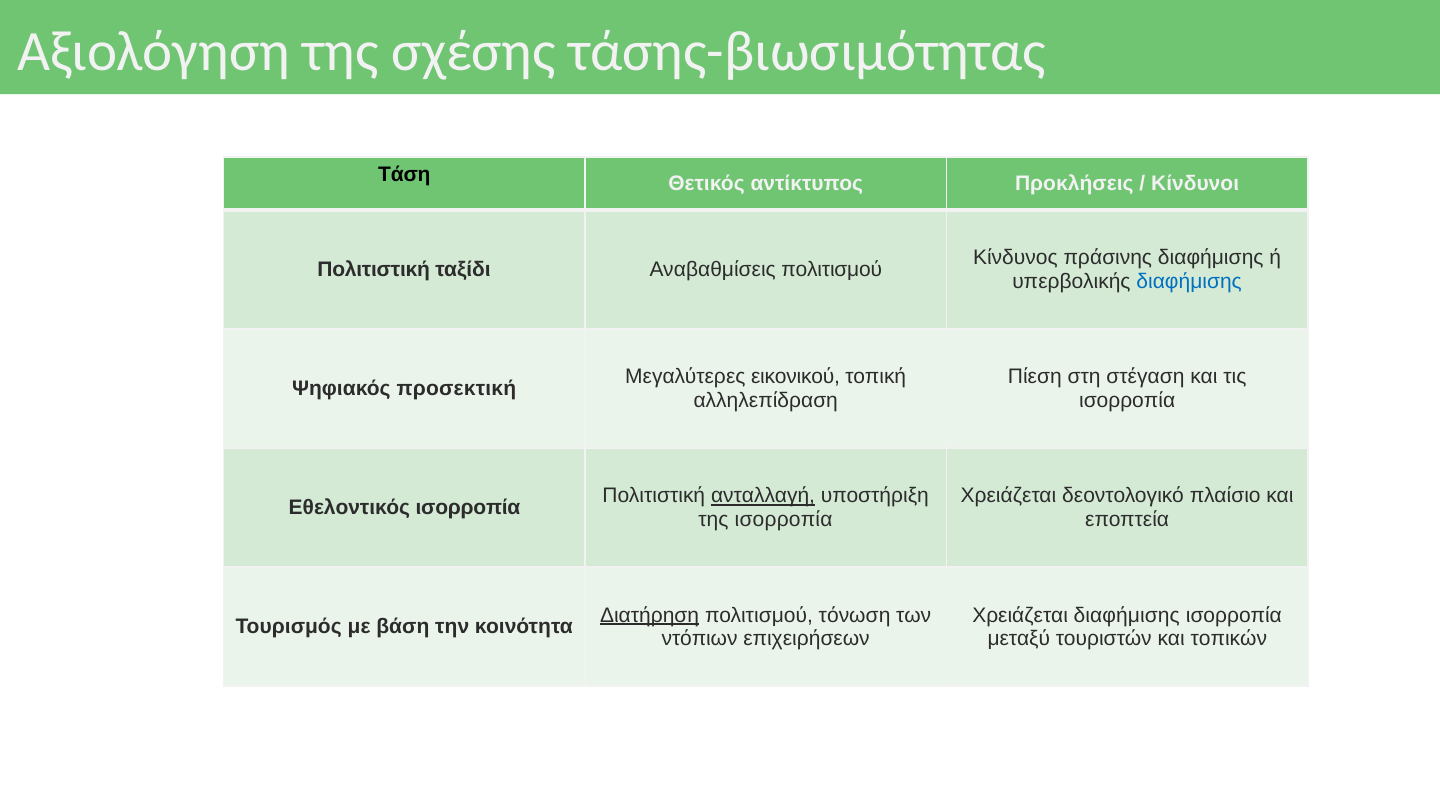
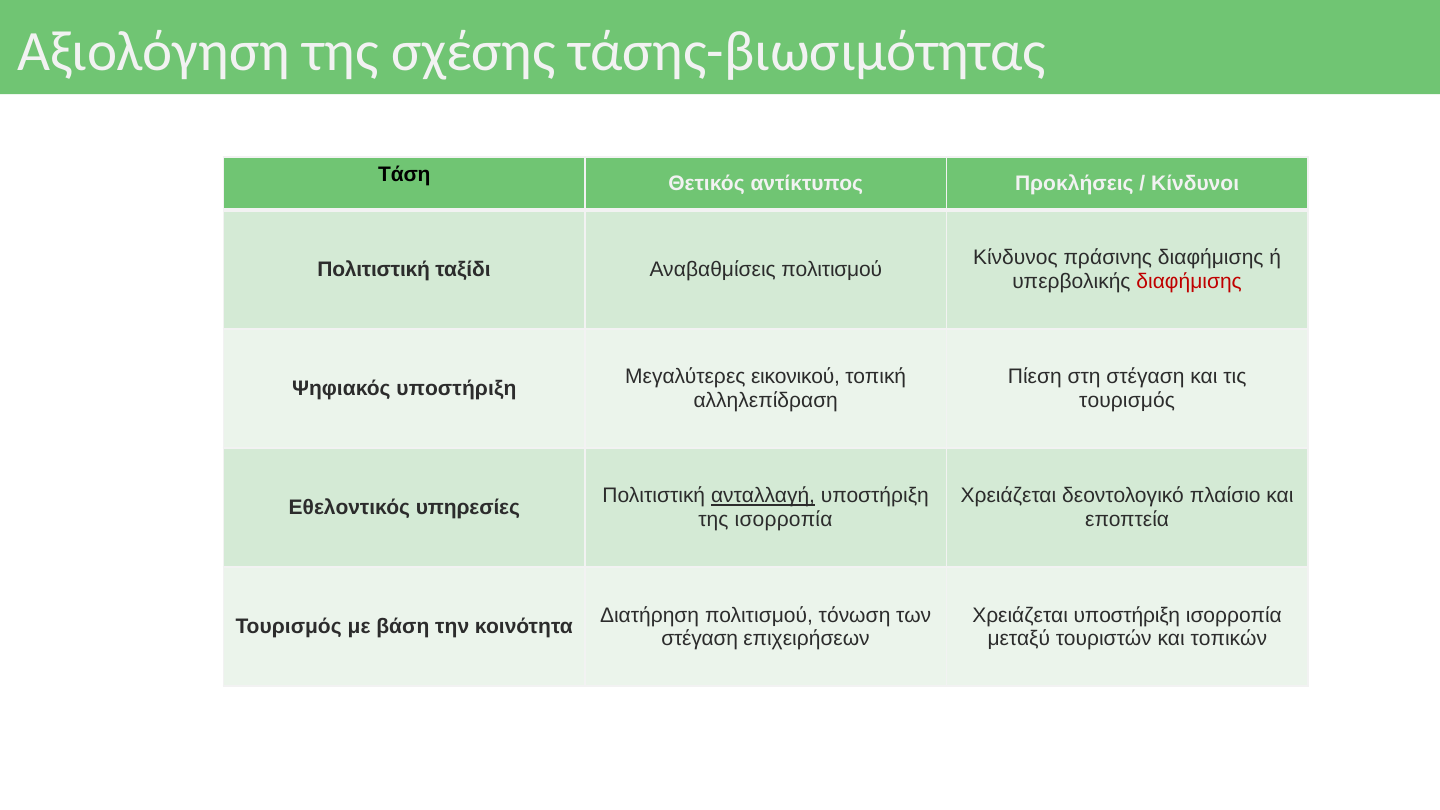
διαφήμισης at (1189, 282) colour: blue -> red
Ψηφιακός προσεκτική: προσεκτική -> υποστήριξη
ισορροπία at (1127, 401): ισορροπία -> τουρισμός
Εθελοντικός ισορροπία: ισορροπία -> υπηρεσίες
Διατήρηση underline: present -> none
Χρειάζεται διαφήμισης: διαφήμισης -> υποστήριξη
ντόπιων at (700, 639): ντόπιων -> στέγαση
